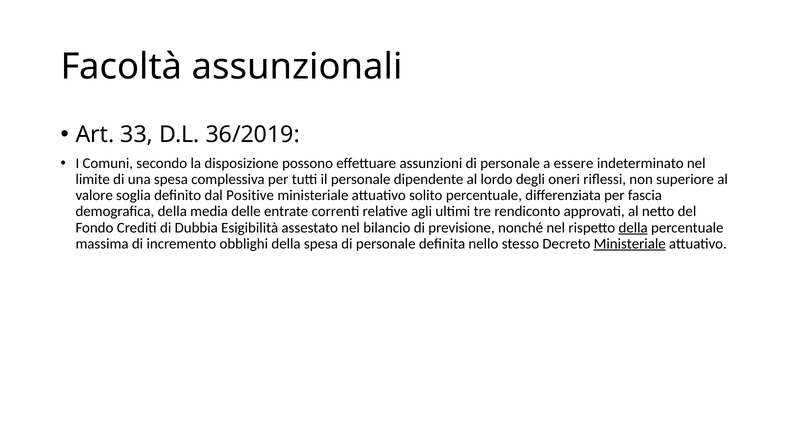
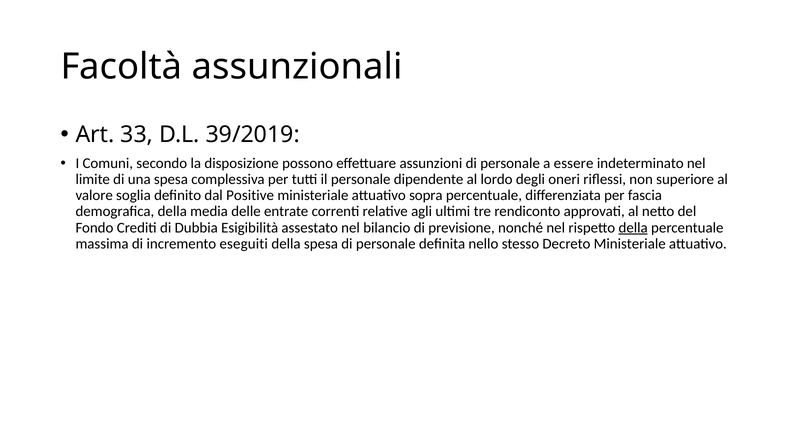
36/2019: 36/2019 -> 39/2019
solito: solito -> sopra
obblighi: obblighi -> eseguiti
Ministeriale at (630, 244) underline: present -> none
